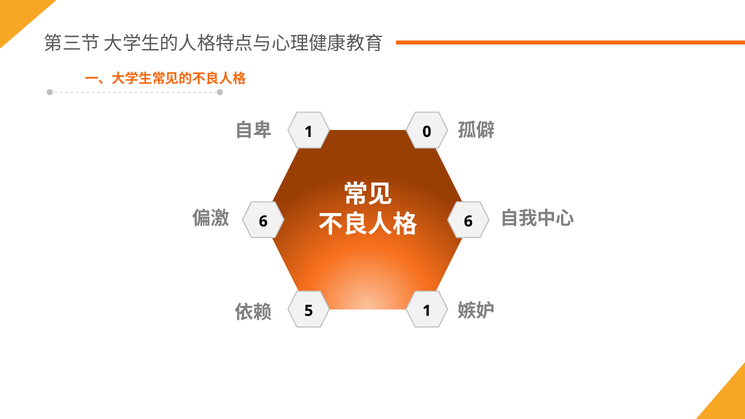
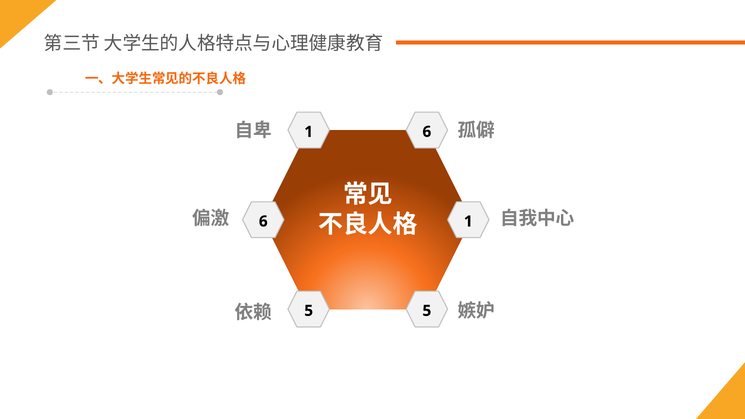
1 0: 0 -> 6
6 6: 6 -> 1
5 1: 1 -> 5
